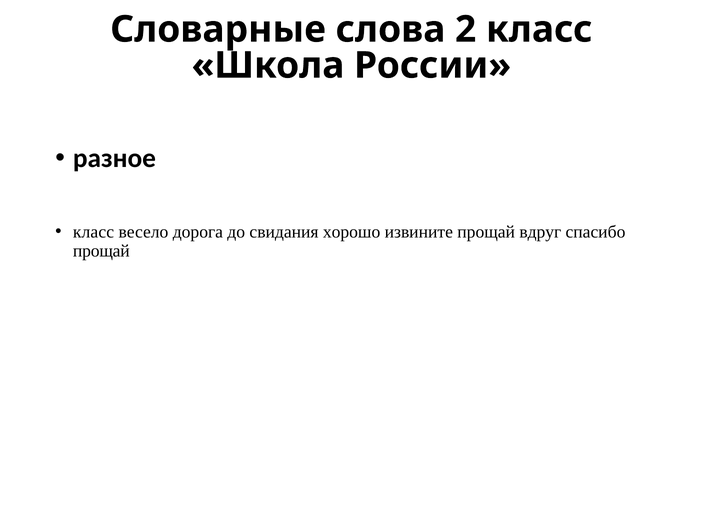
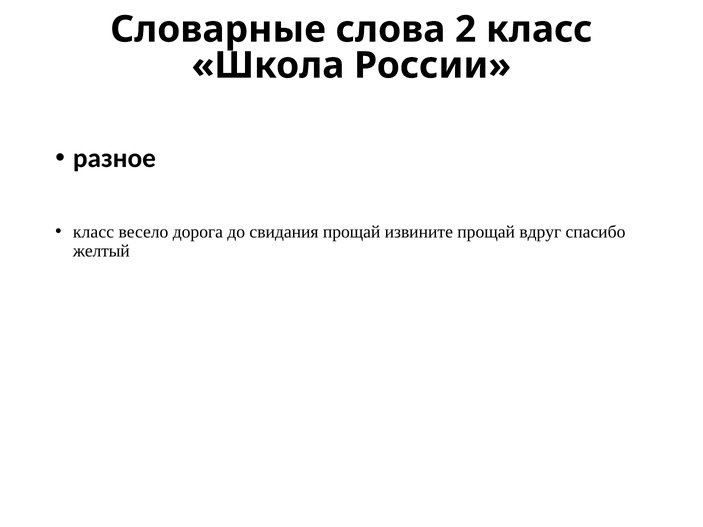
свидания хорошо: хорошо -> прощай
прощай at (101, 251): прощай -> желтый
